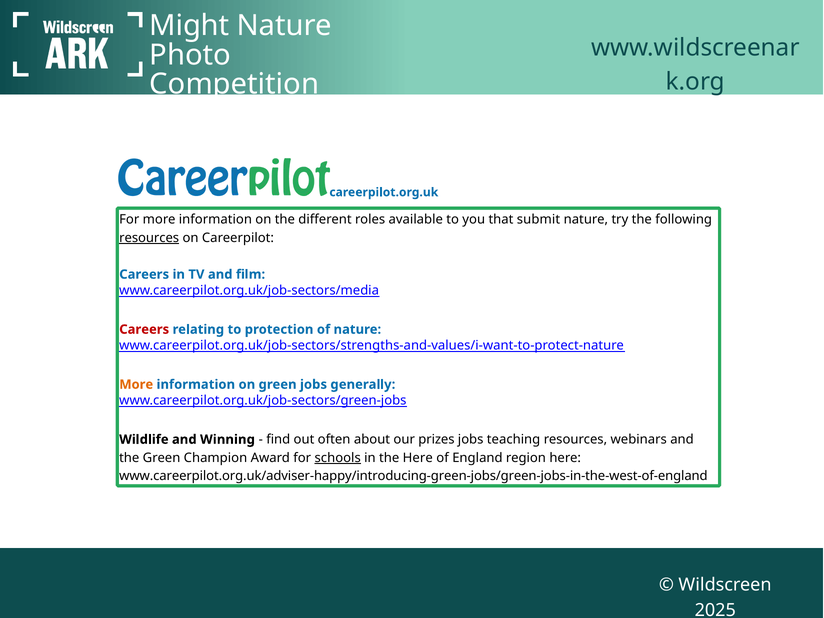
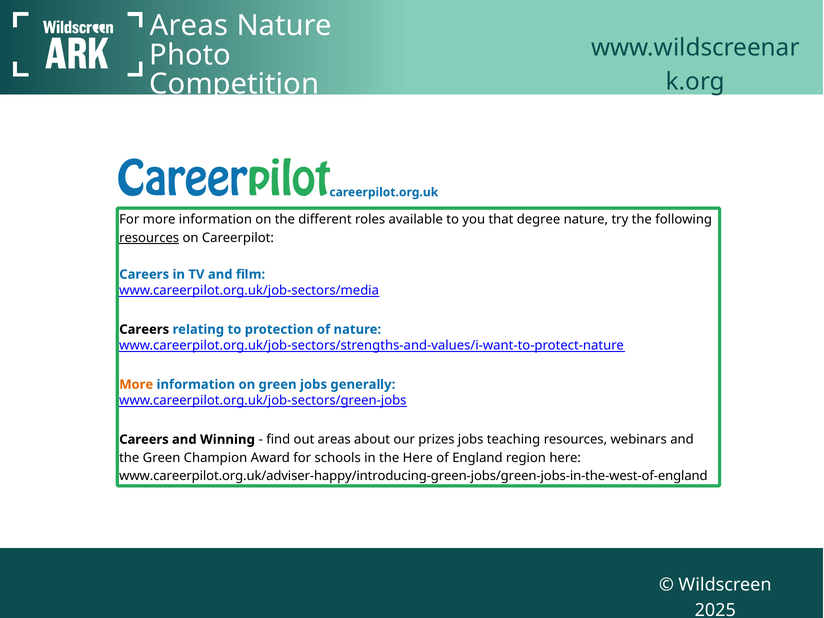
Might at (189, 26): Might -> Areas
submit: submit -> degree
Careers at (144, 329) colour: red -> black
Wildlife at (144, 439): Wildlife -> Careers
out often: often -> areas
schools underline: present -> none
